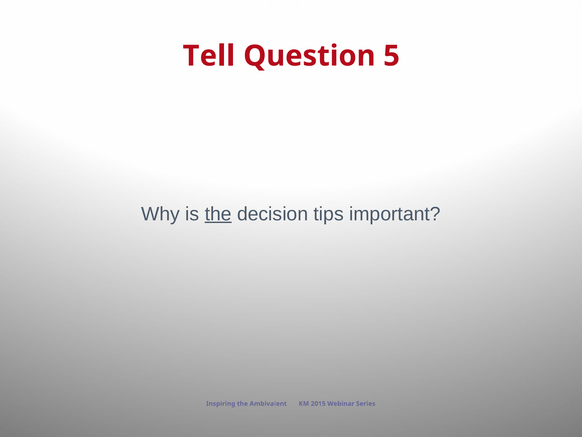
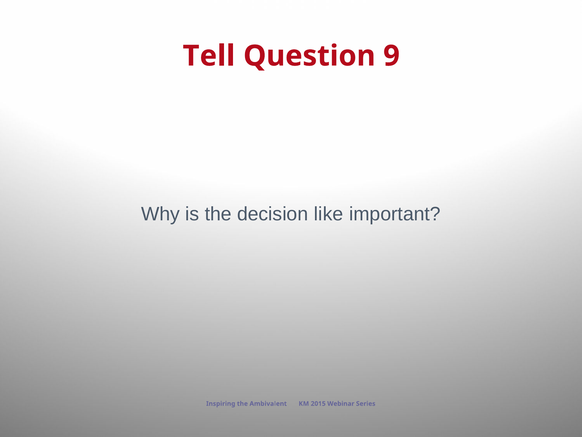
5: 5 -> 9
the at (218, 214) underline: present -> none
tips: tips -> like
